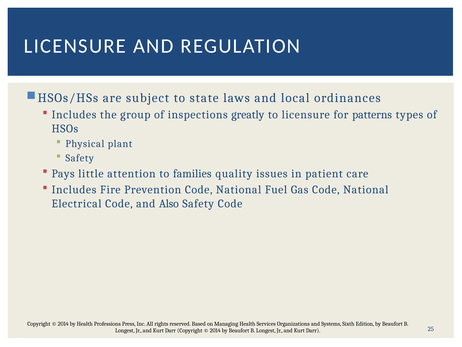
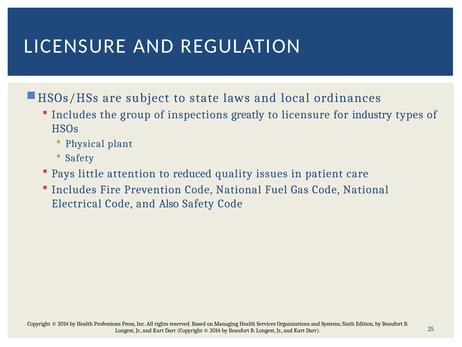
patterns: patterns -> industry
families: families -> reduced
